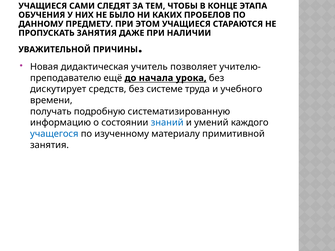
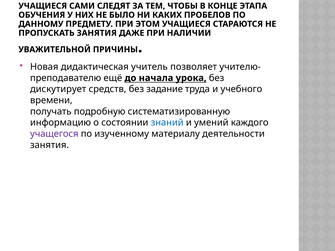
системе: системе -> задание
учащегося colour: blue -> purple
примитивной: примитивной -> деятельности
